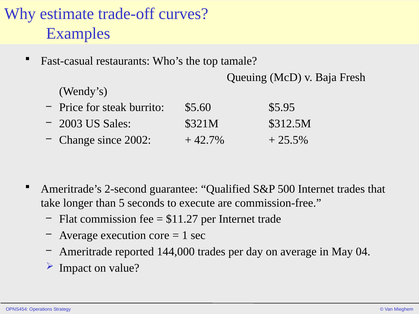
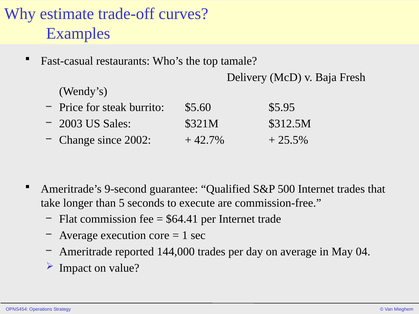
Queuing: Queuing -> Delivery
2-second: 2-second -> 9-second
$11.27: $11.27 -> $64.41
